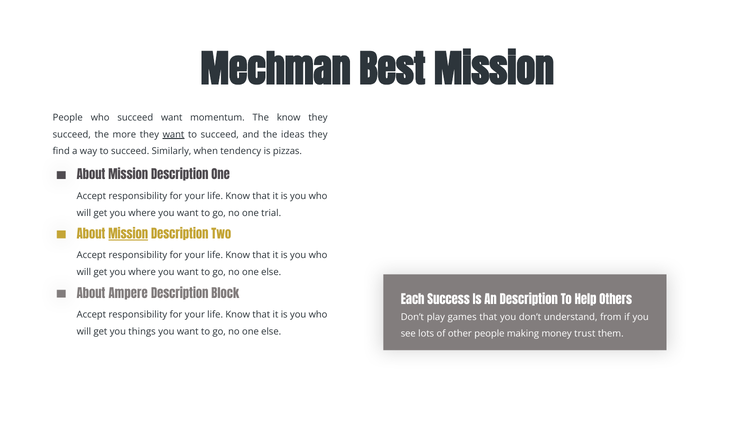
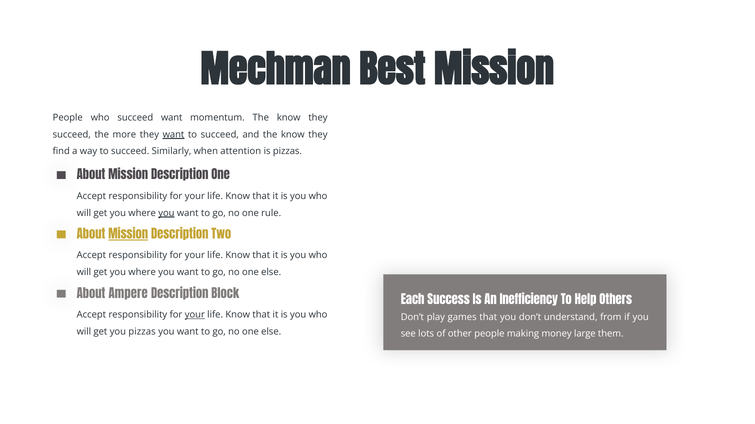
and the ideas: ideas -> know
tendency: tendency -> attention
you at (166, 213) underline: none -> present
trial: trial -> rule
An Description: Description -> Inefficiency
your at (195, 315) underline: none -> present
you things: things -> pizzas
trust: trust -> large
